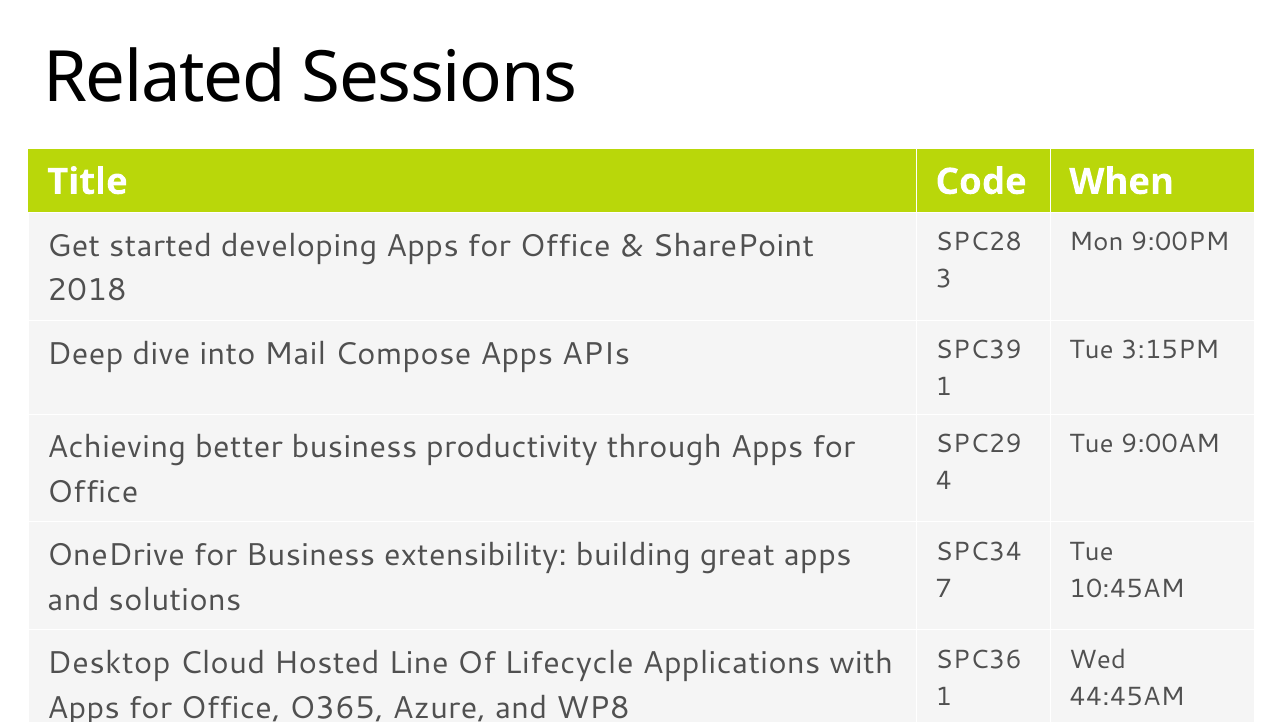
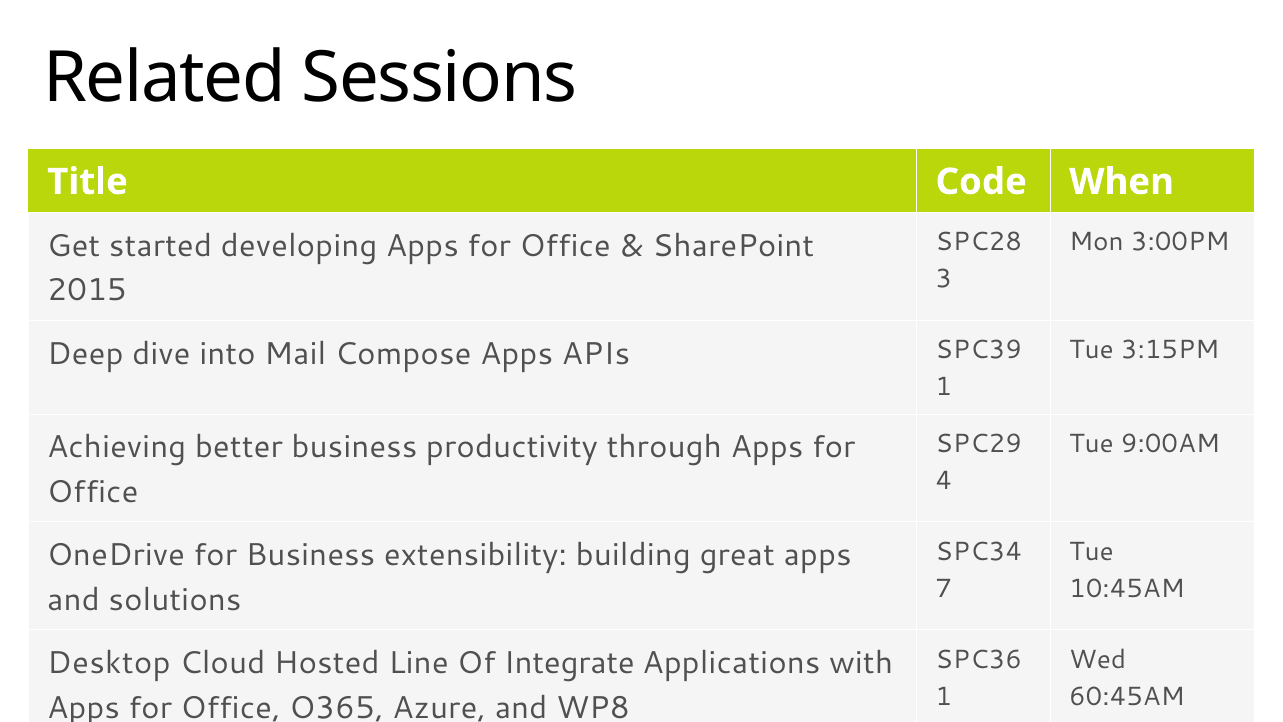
9:00PM: 9:00PM -> 3:00PM
2018: 2018 -> 2015
Lifecycle: Lifecycle -> Integrate
44:45AM: 44:45AM -> 60:45AM
